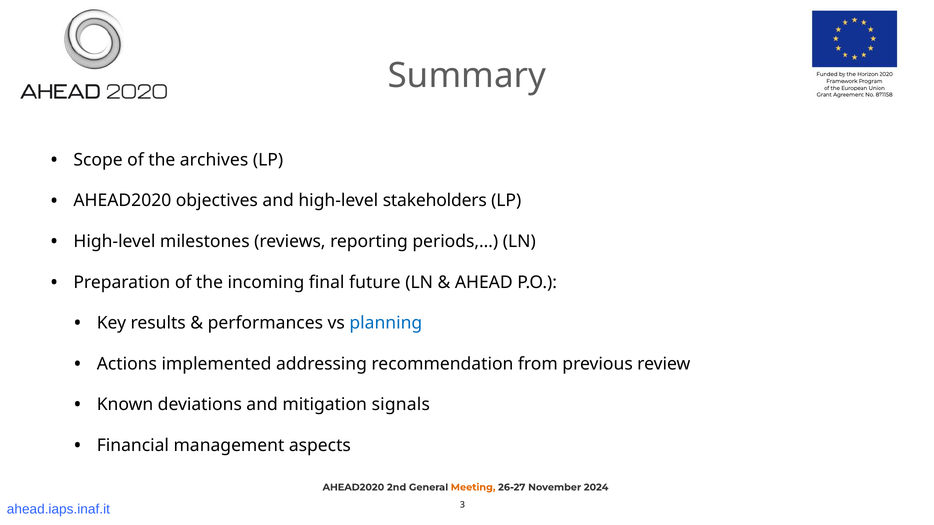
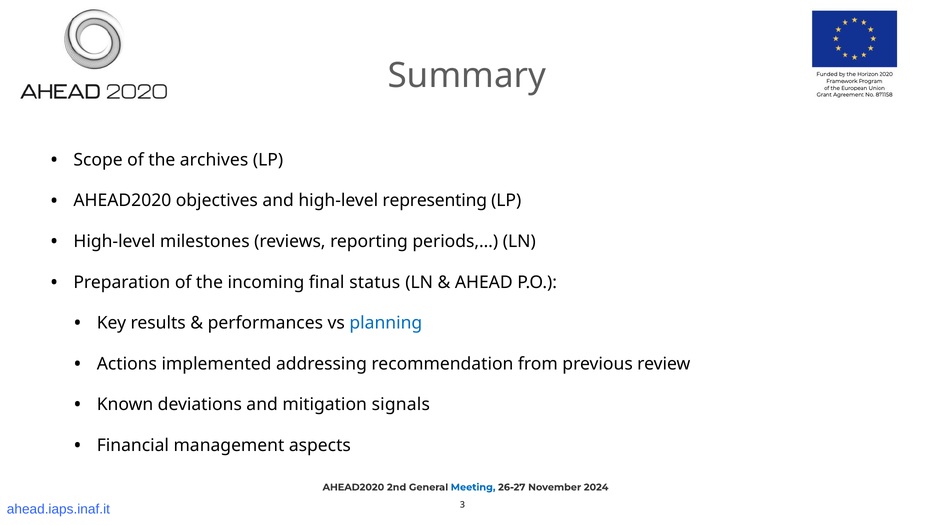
stakeholders: stakeholders -> representing
future: future -> status
Meeting colour: orange -> blue
